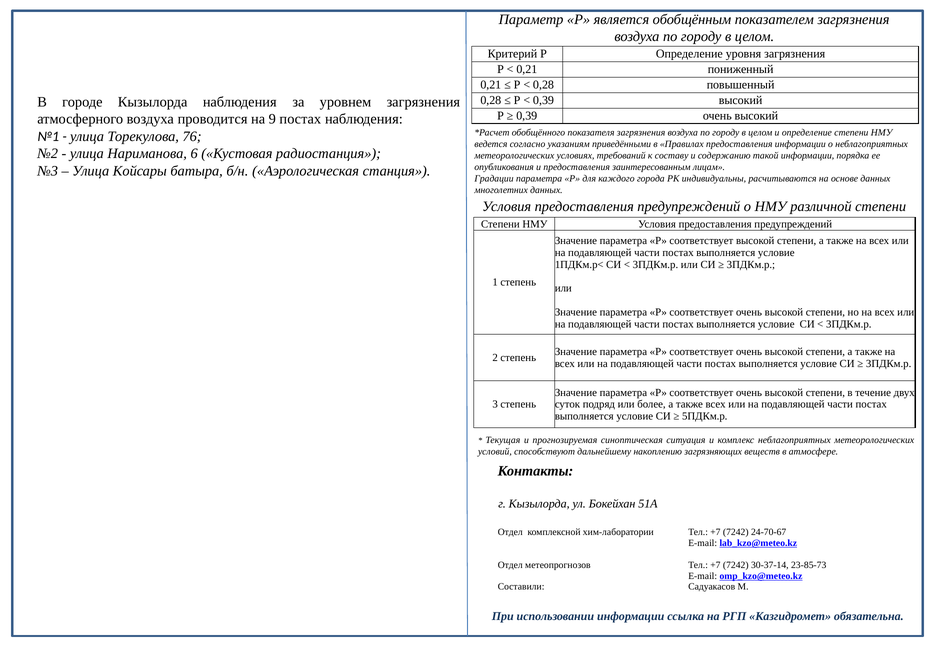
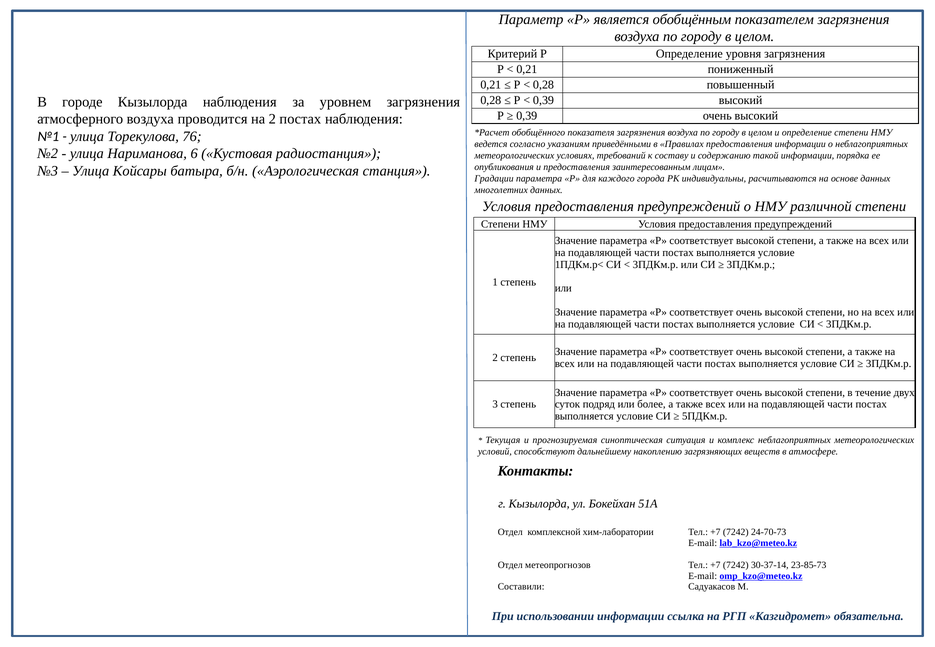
на 9: 9 -> 2
24-70-67: 24-70-67 -> 24-70-73
